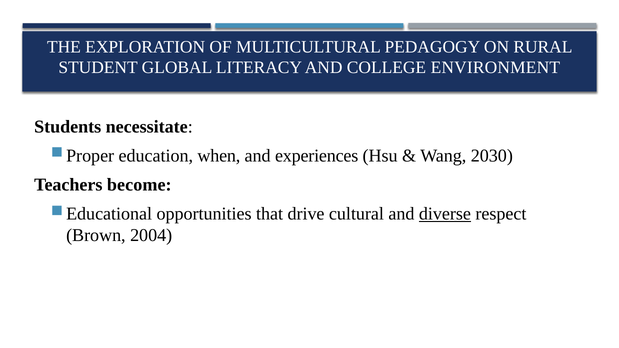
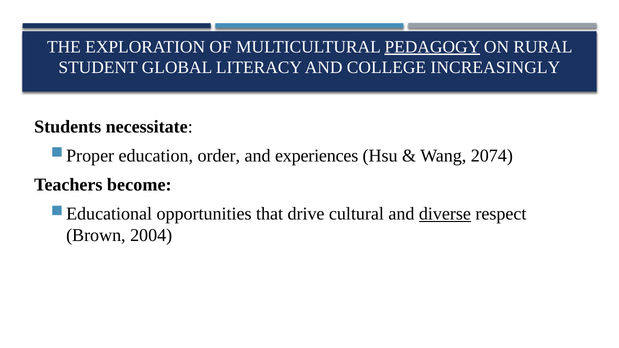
PEDAGOGY underline: none -> present
ENVIRONMENT: ENVIRONMENT -> INCREASINGLY
when: when -> order
2030: 2030 -> 2074
